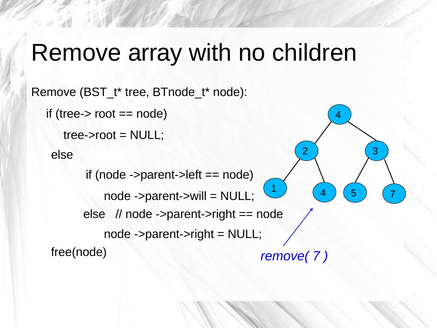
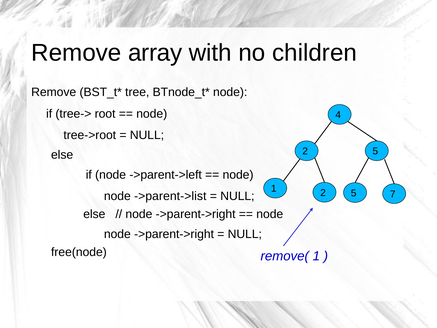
3 at (375, 151): 3 -> 5
1 4: 4 -> 2
->parent->will: ->parent->will -> ->parent->list
remove( 7: 7 -> 1
